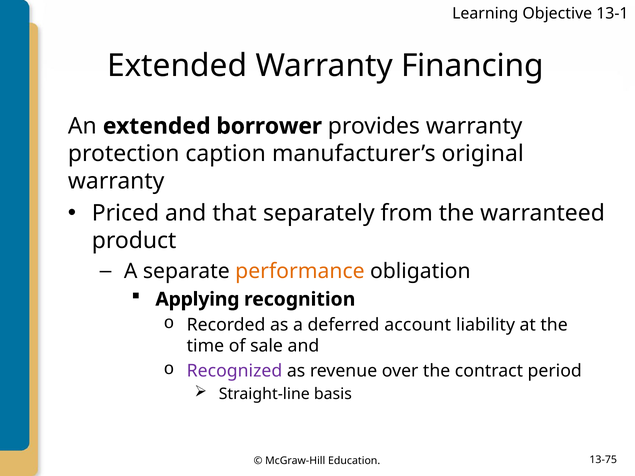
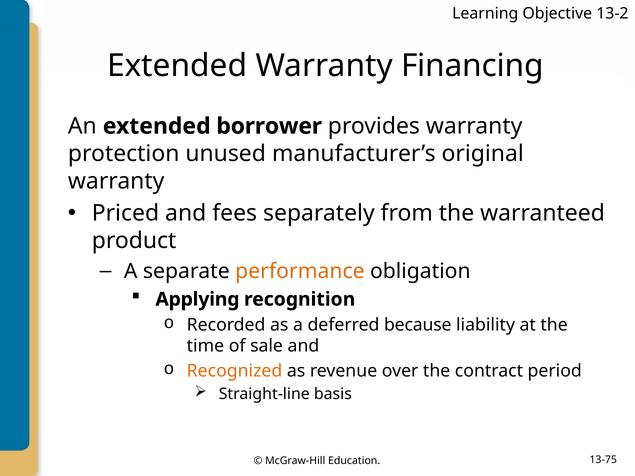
13-1: 13-1 -> 13-2
caption: caption -> unused
that: that -> fees
account: account -> because
Recognized colour: purple -> orange
